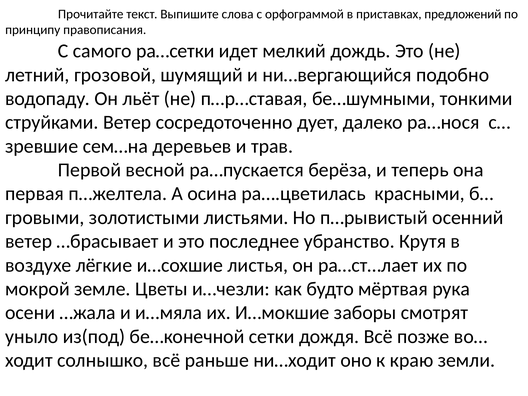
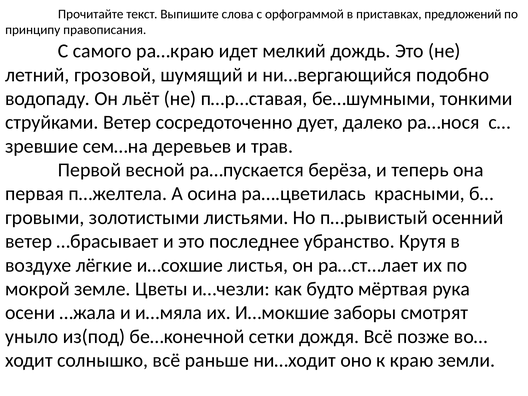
ра…сетки: ра…сетки -> ра…краю
